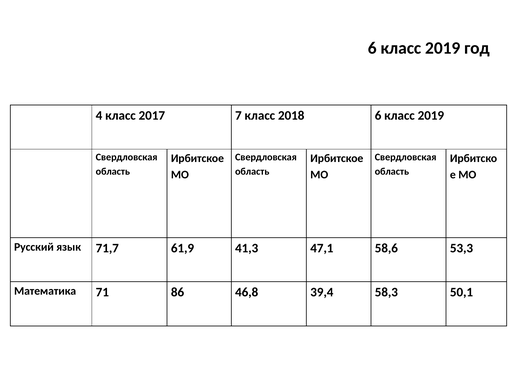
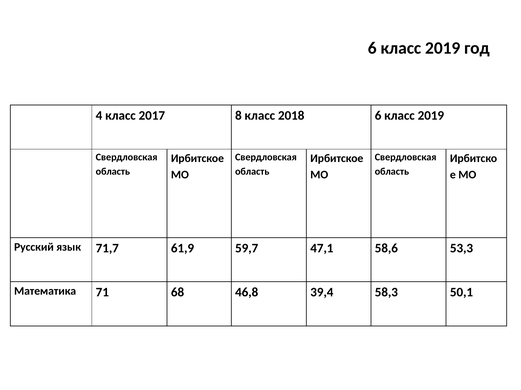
7: 7 -> 8
41,3: 41,3 -> 59,7
86: 86 -> 68
